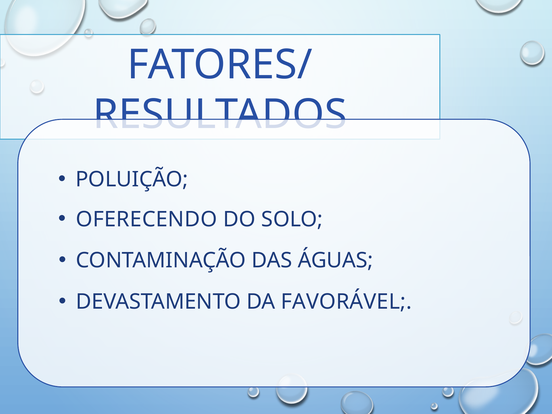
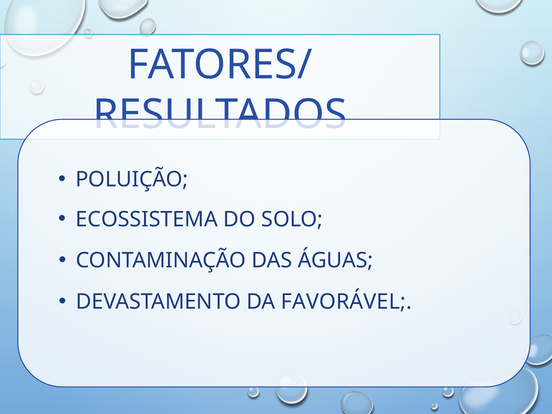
OFERECENDO: OFERECENDO -> ECOSSISTEMA
